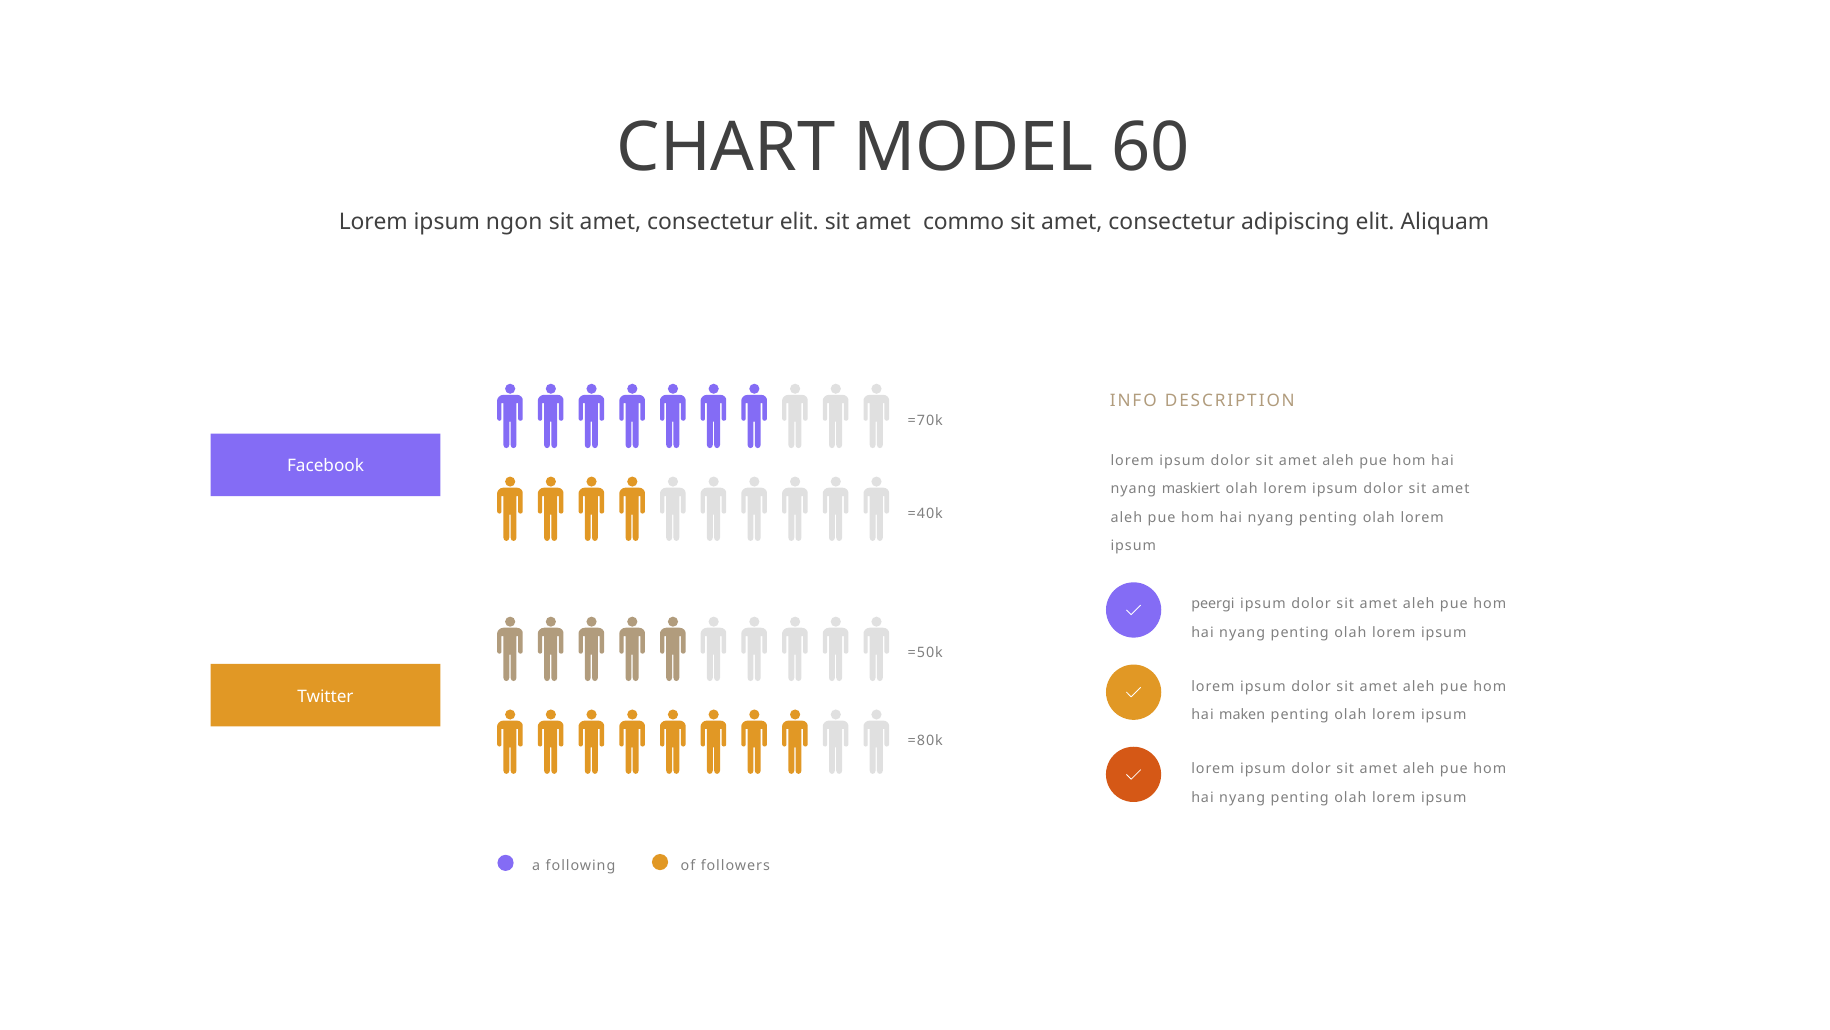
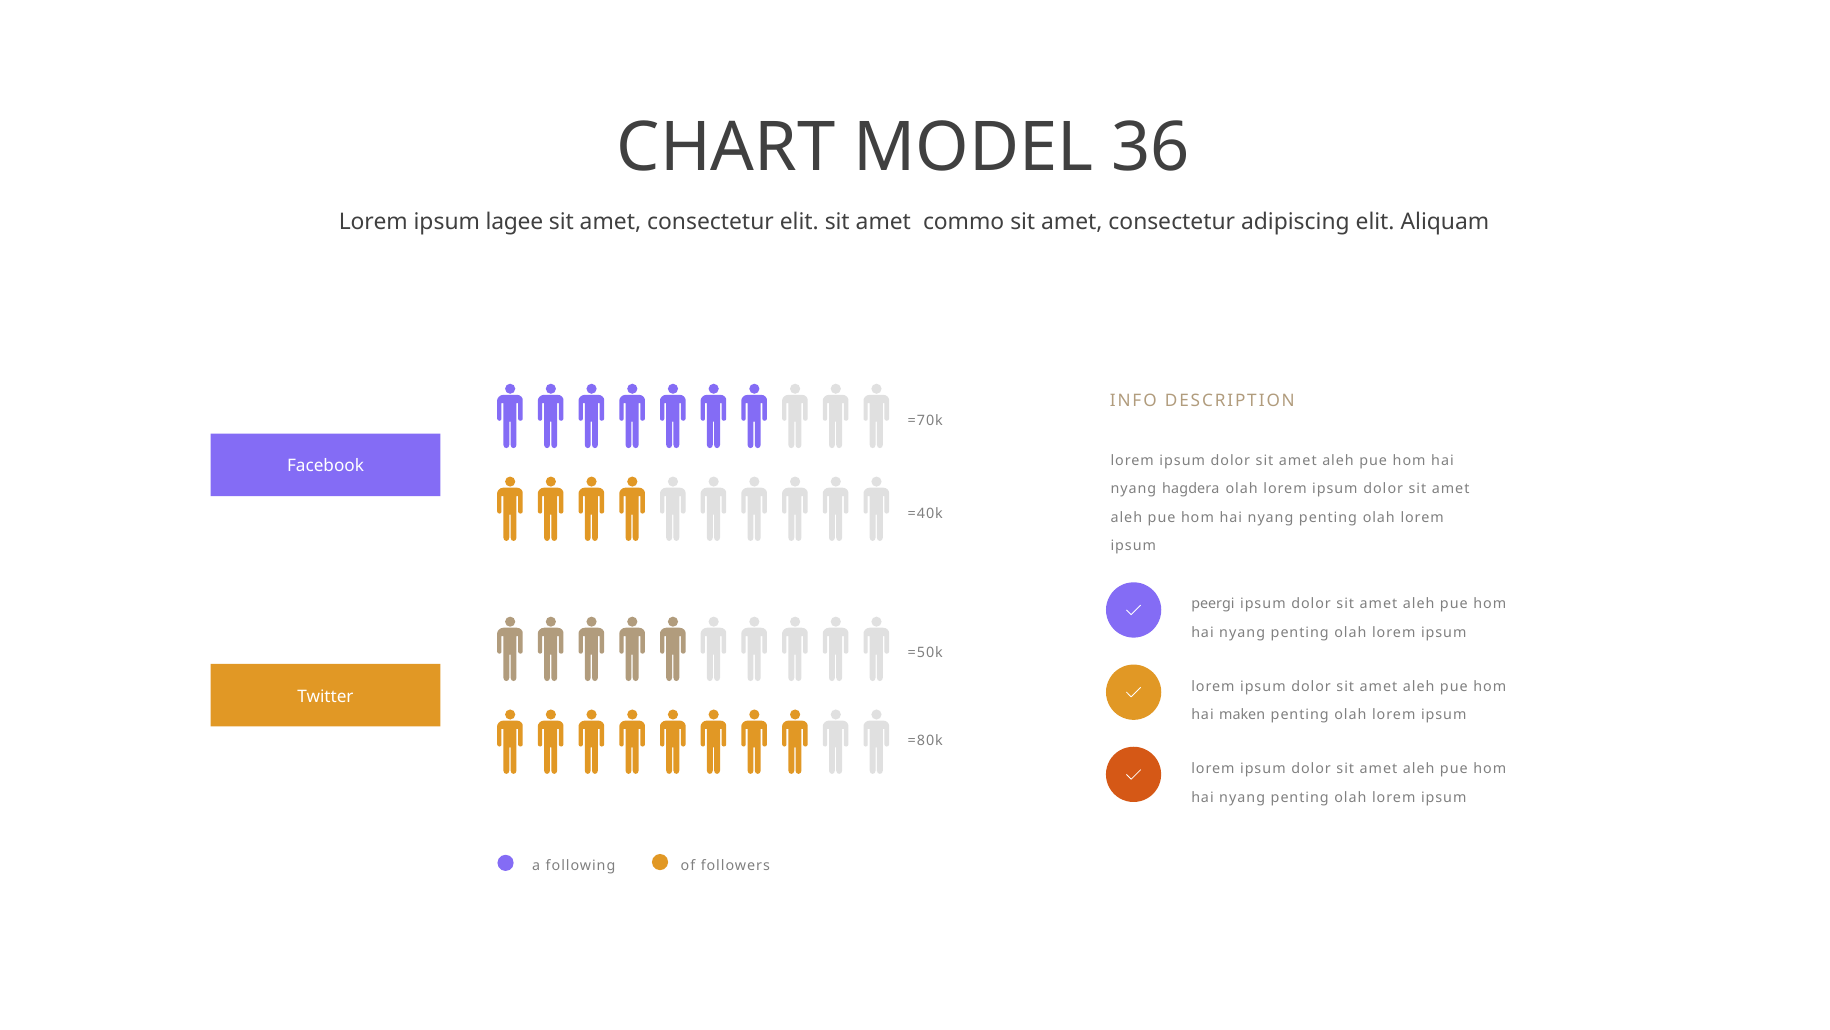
60: 60 -> 36
ngon: ngon -> lagee
maskiert: maskiert -> hagdera
